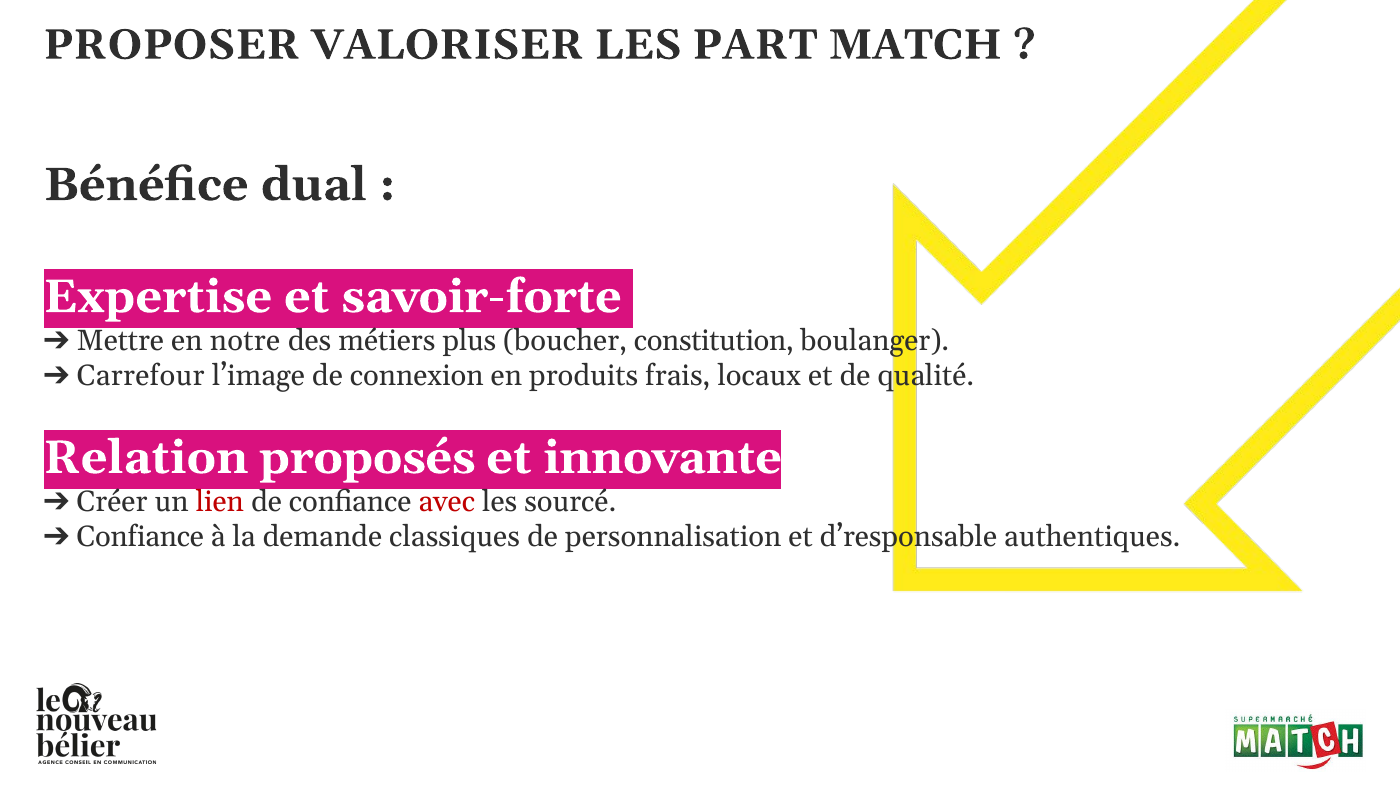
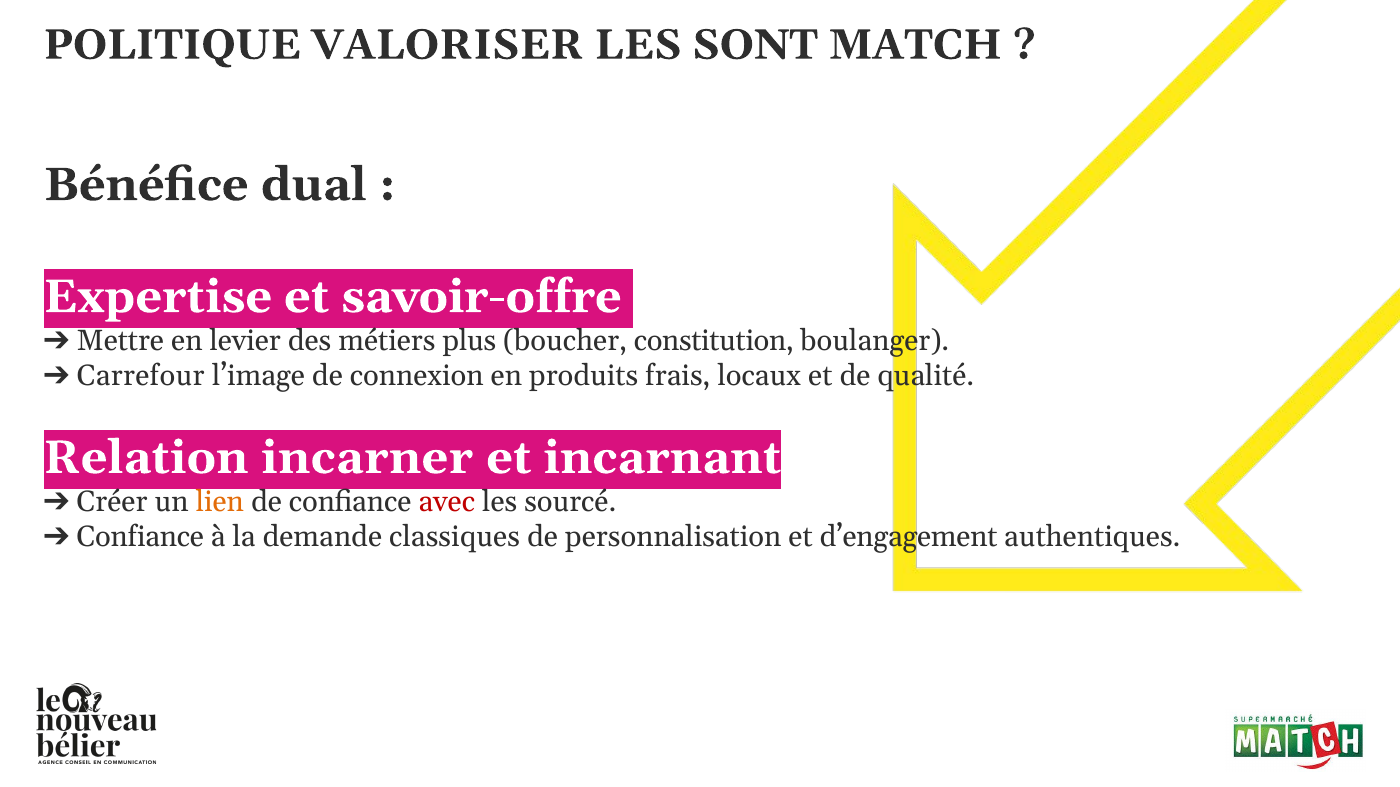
PROPOSER: PROPOSER -> POLITIQUE
PART: PART -> SONT
savoir-forte: savoir-forte -> savoir-offre
notre: notre -> levier
proposés: proposés -> incarner
innovante: innovante -> incarnant
lien colour: red -> orange
d’responsable: d’responsable -> d’engagement
